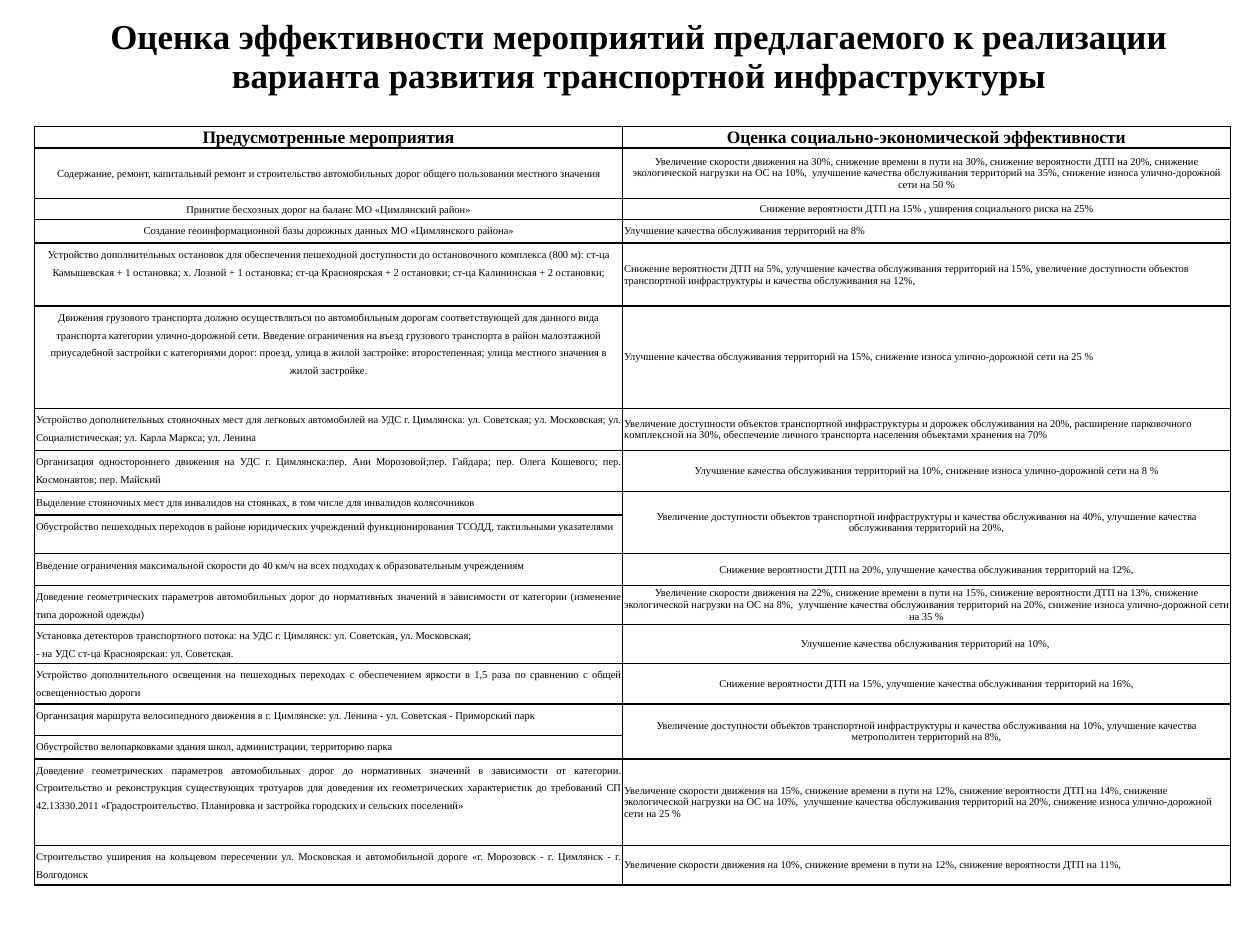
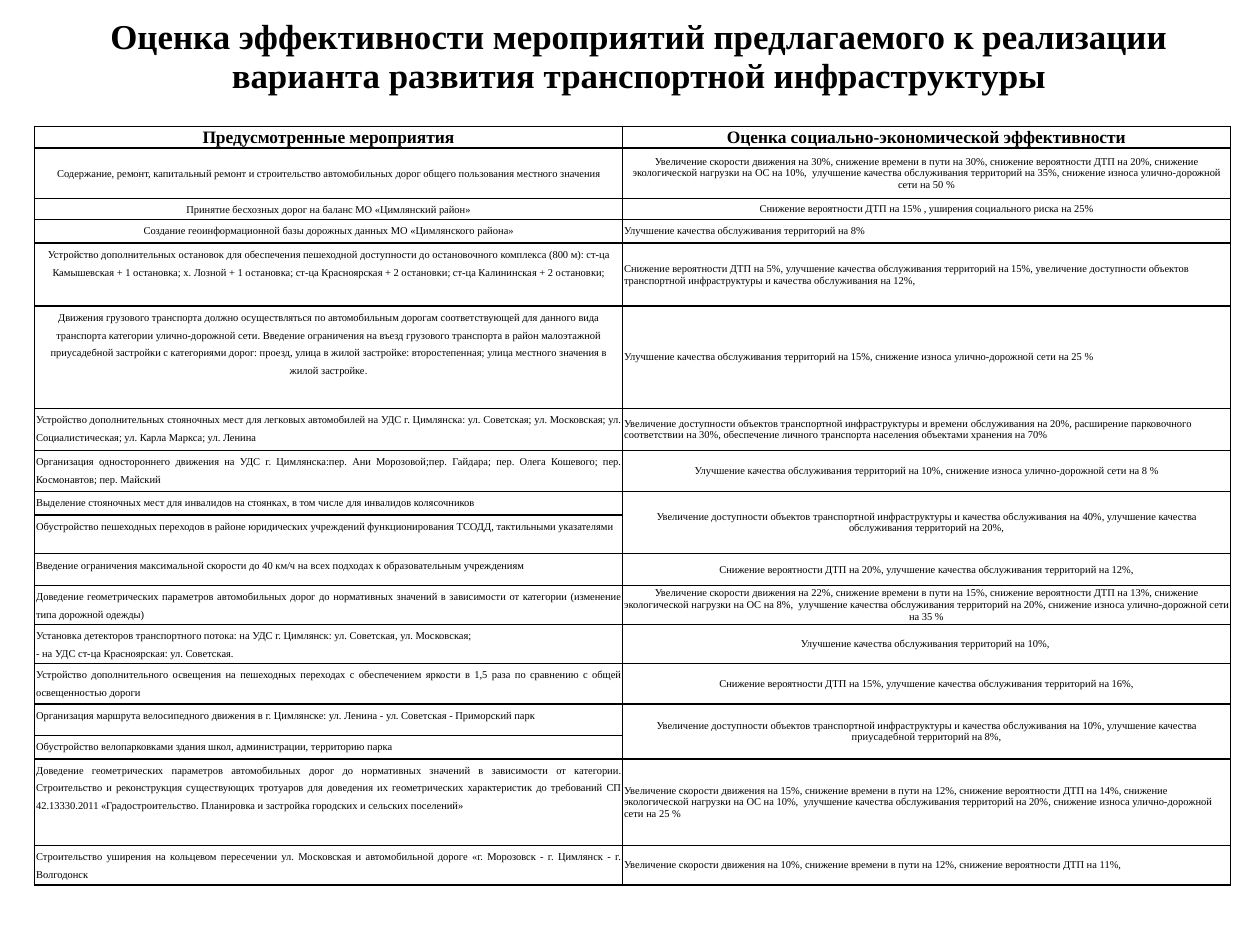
и дорожек: дорожек -> времени
комплексной: комплексной -> соответствии
метрополитен at (883, 738): метрополитен -> приусадебной
